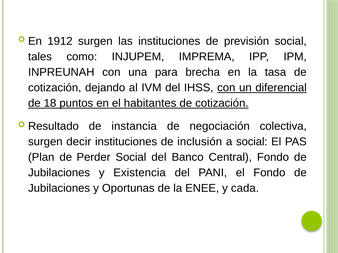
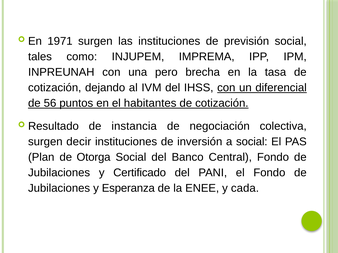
1912: 1912 -> 1971
para: para -> pero
18: 18 -> 56
inclusión: inclusión -> inversión
Perder: Perder -> Otorga
Existencia: Existencia -> Certificado
Oportunas: Oportunas -> Esperanza
